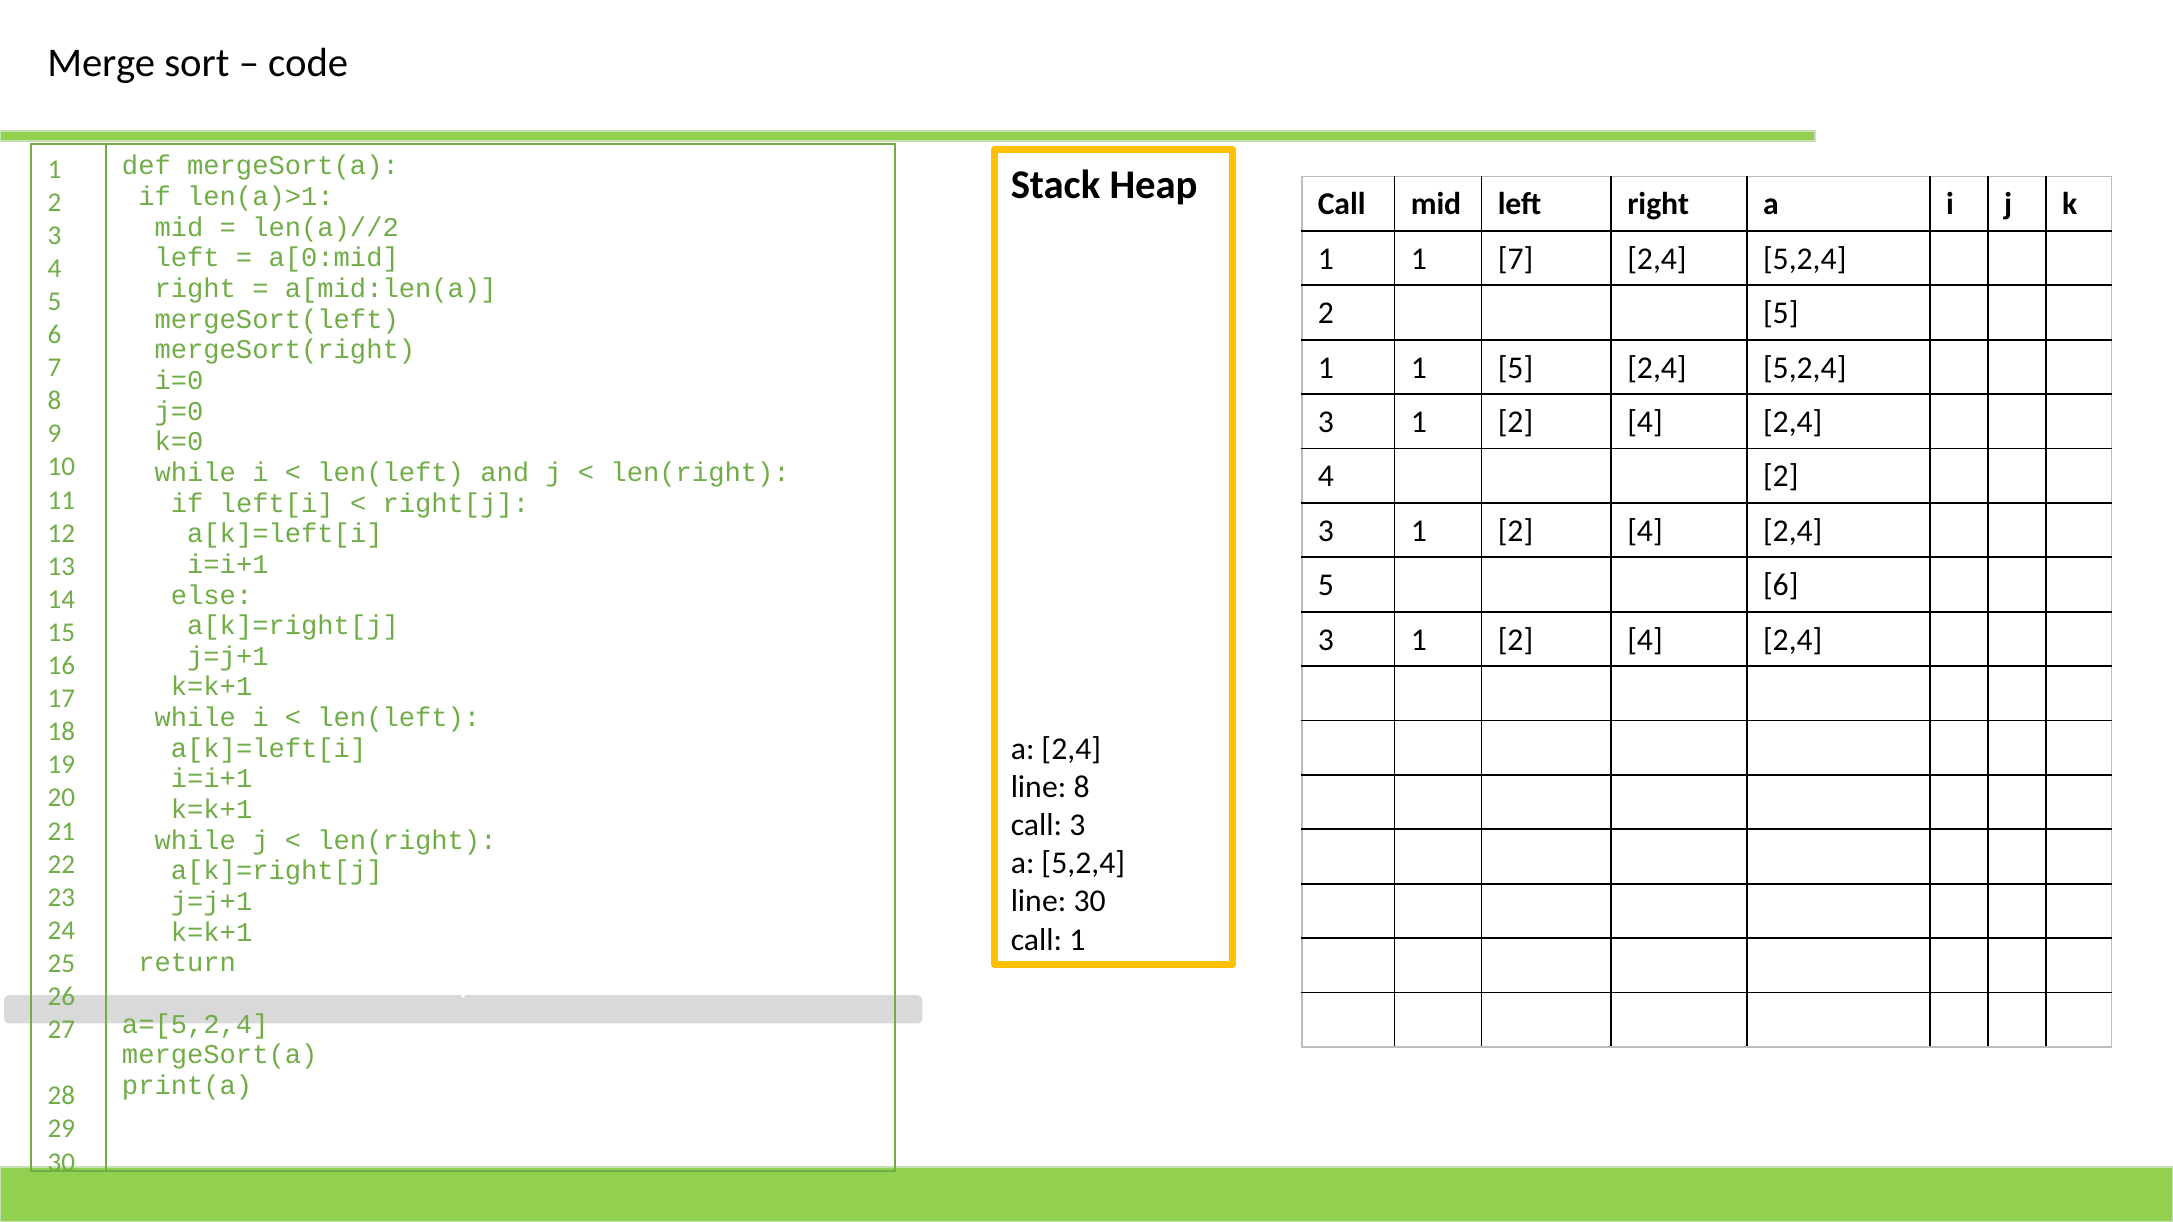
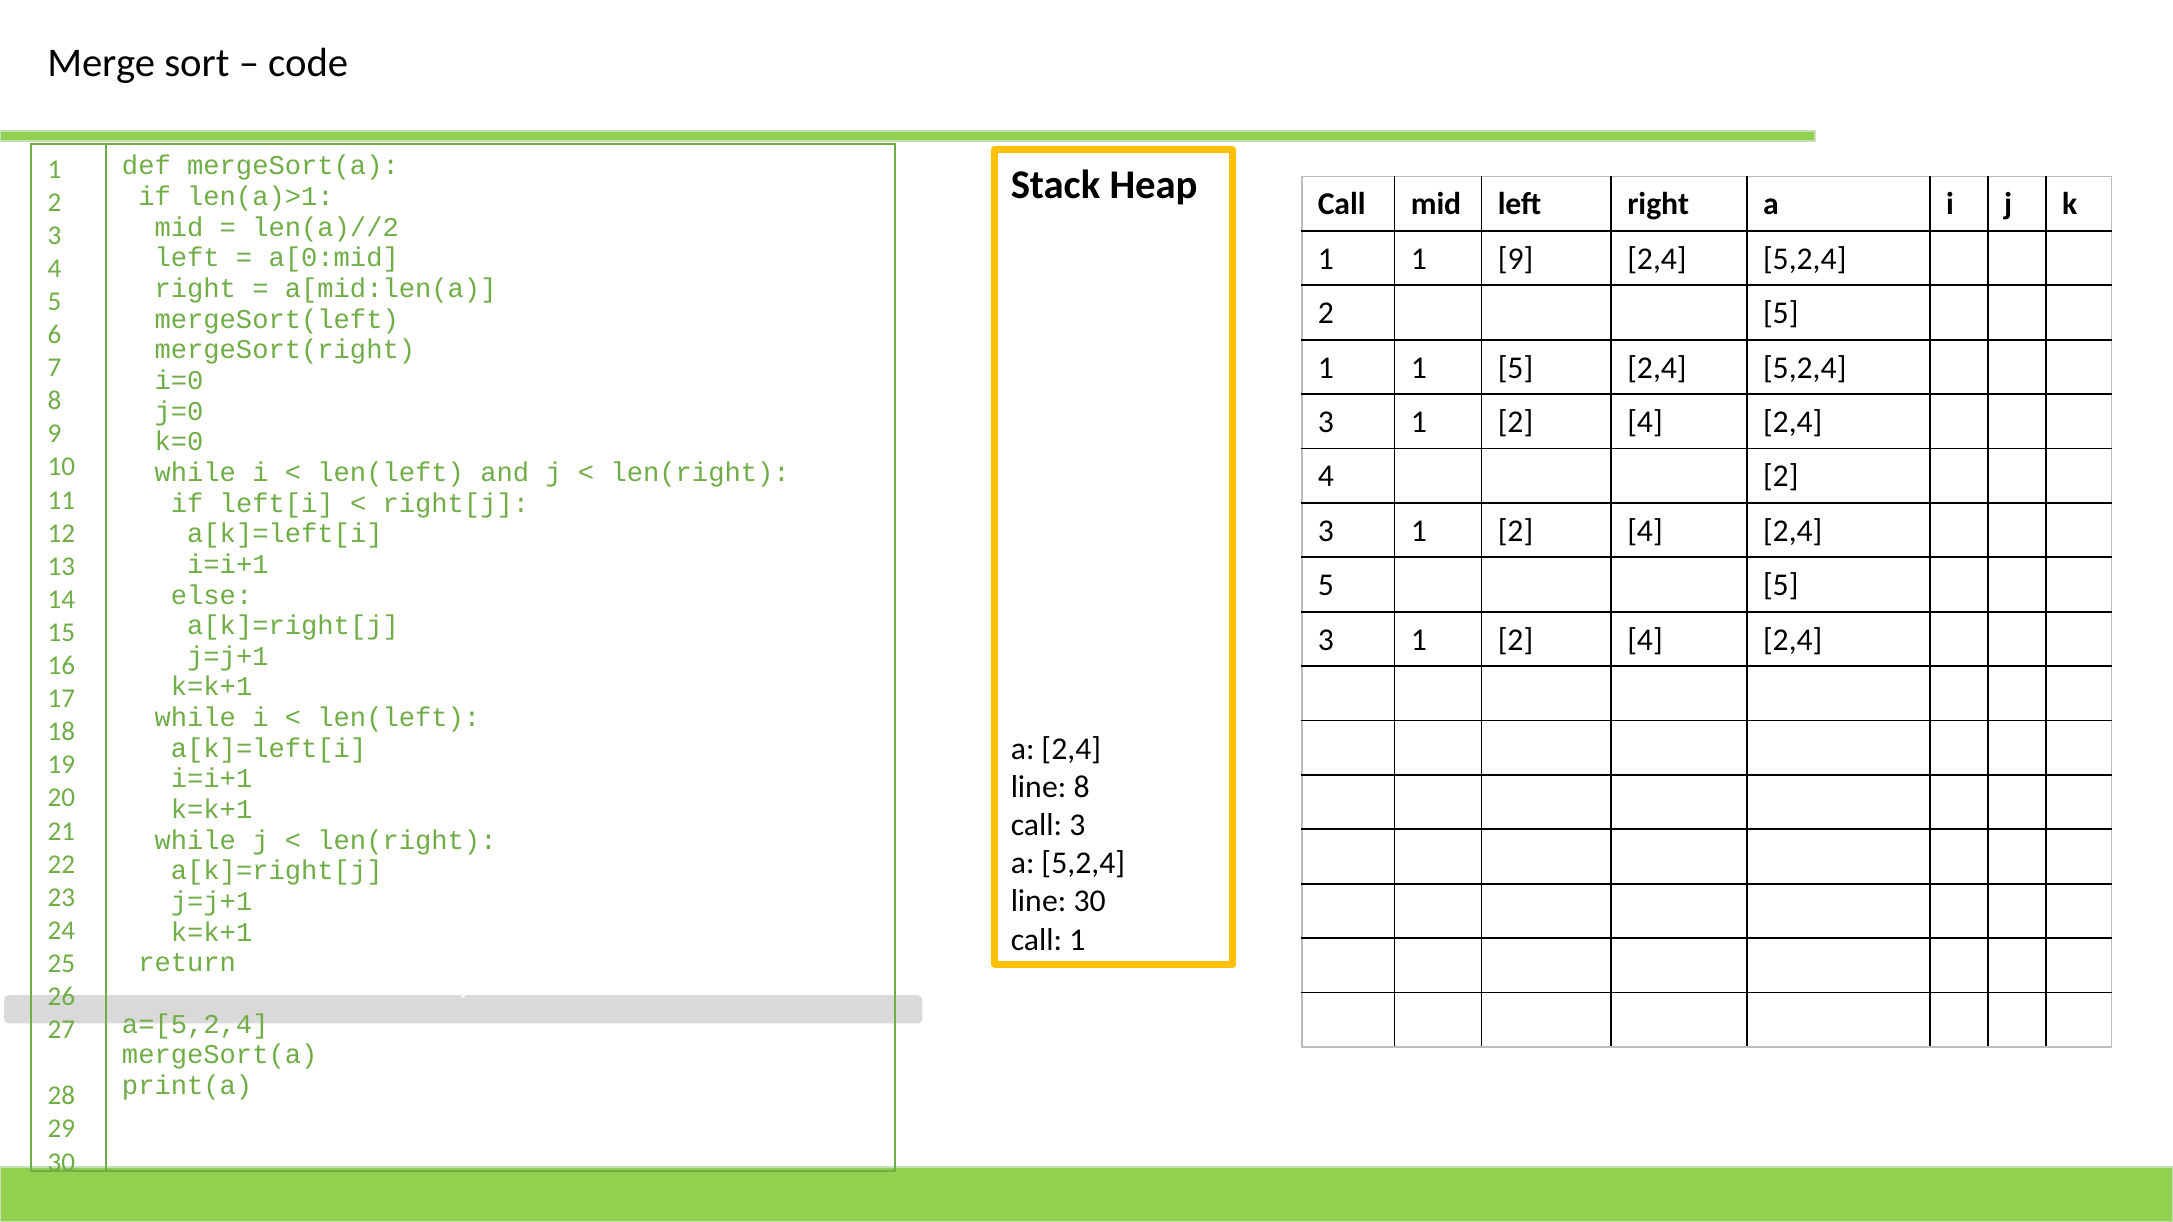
1 7: 7 -> 9
6 at (1781, 585): 6 -> 5
